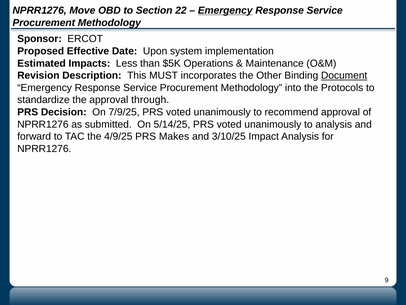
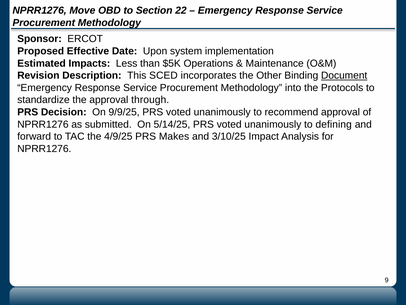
Emergency at (225, 10) underline: present -> none
MUST: MUST -> SCED
7/9/25: 7/9/25 -> 9/9/25
to analysis: analysis -> defining
